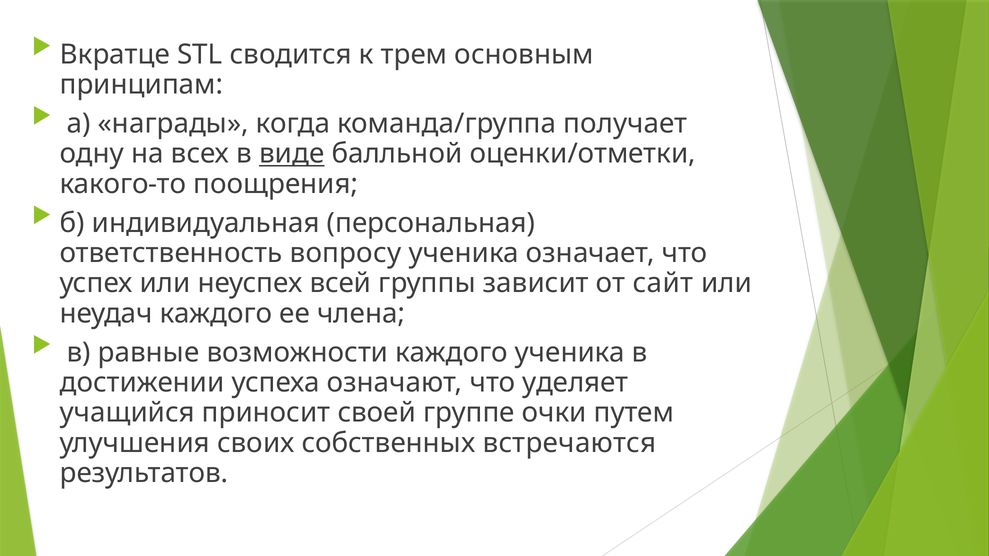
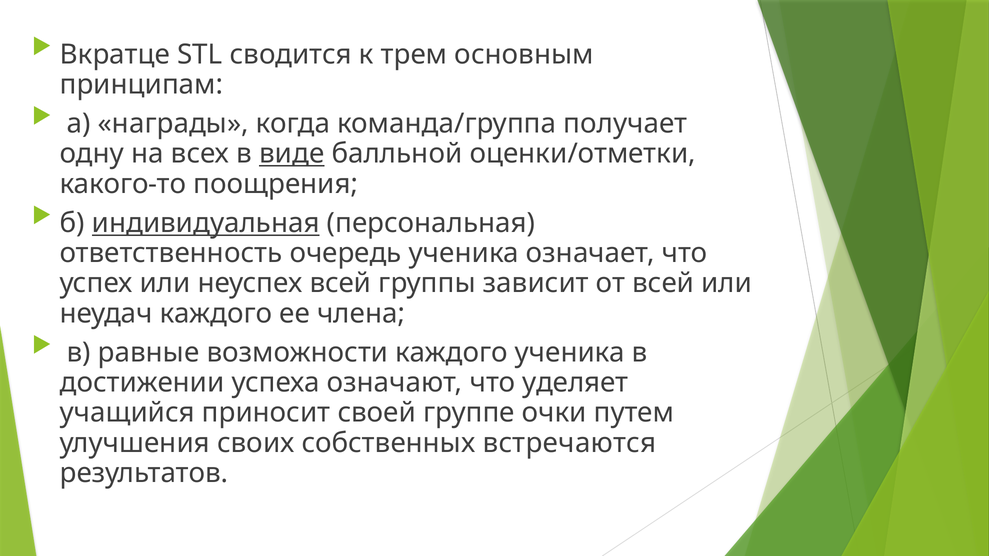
индивидуальная underline: none -> present
вопросу: вопросу -> очередь
от сайт: сайт -> всей
